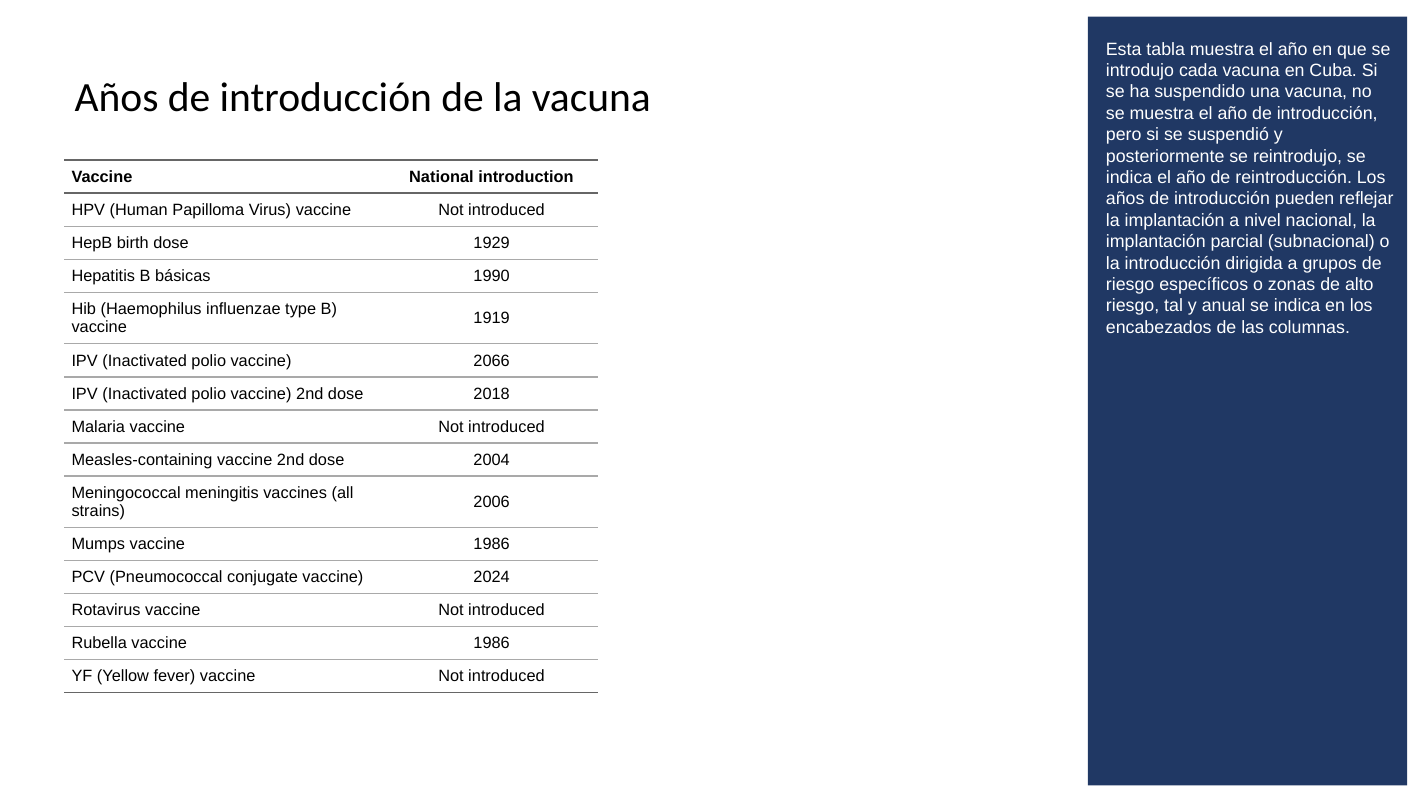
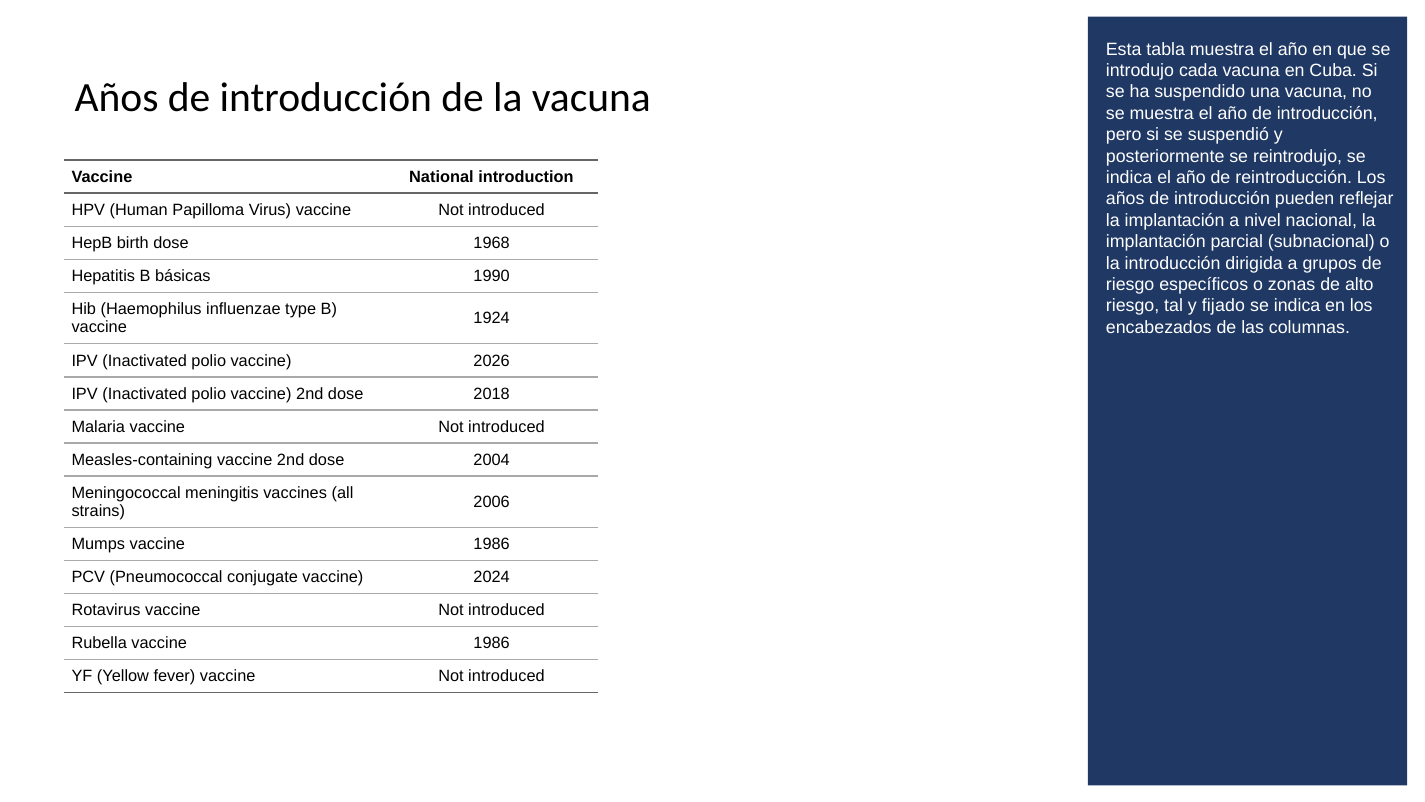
1929: 1929 -> 1968
anual: anual -> fijado
1919: 1919 -> 1924
2066: 2066 -> 2026
